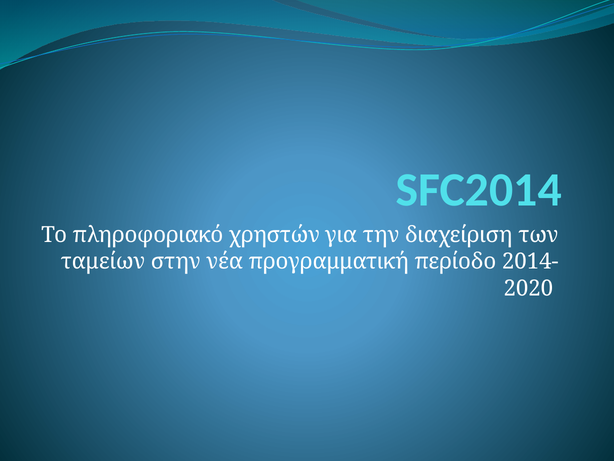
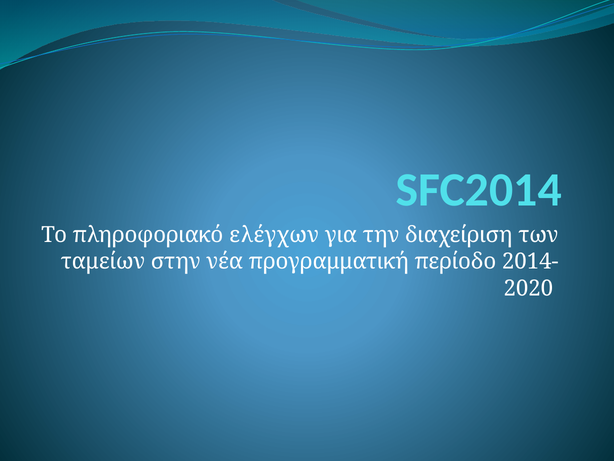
χρηστών: χρηστών -> ελέγχων
